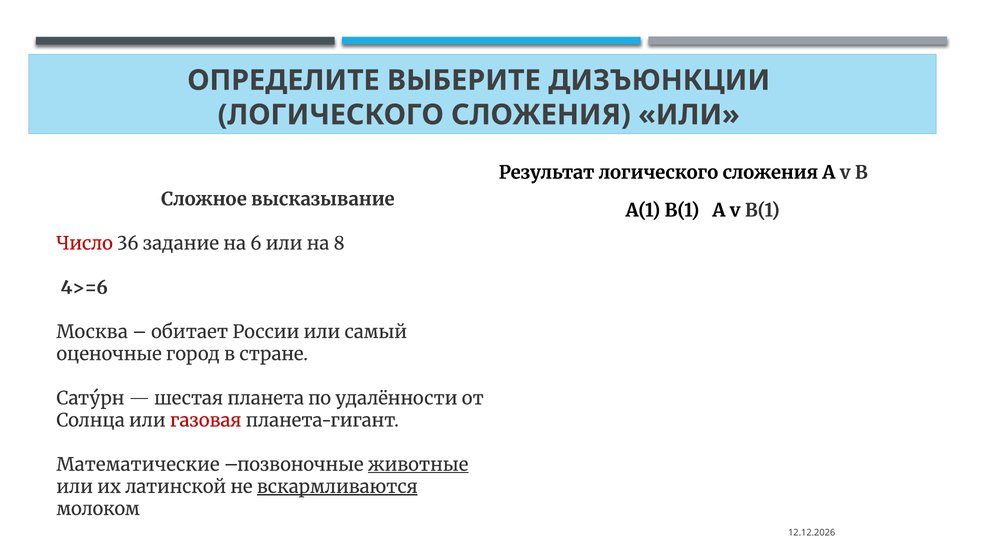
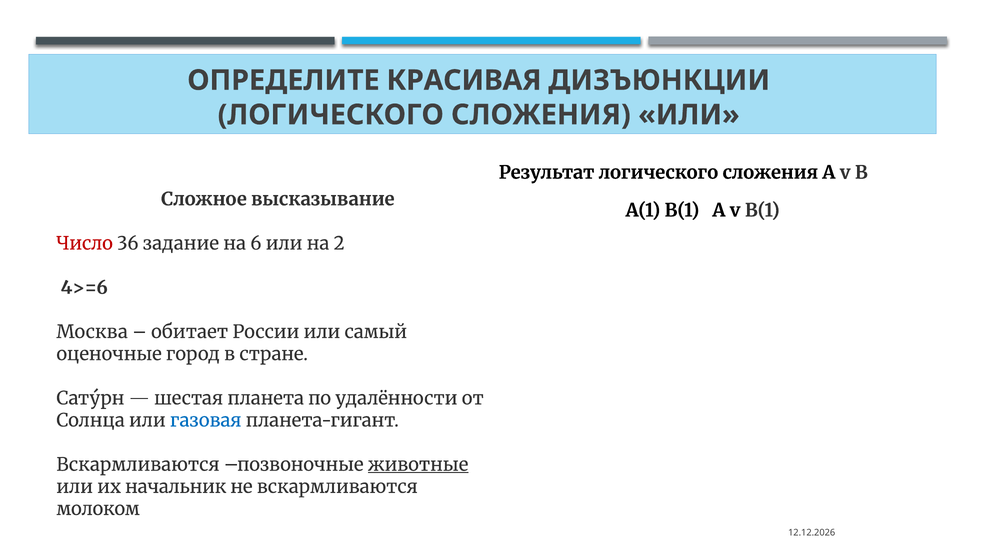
ВЫБЕРИТЕ: ВЫБЕРИТЕ -> КРАСИВАЯ
8: 8 -> 2
газовая colour: red -> blue
Математические at (138, 465): Математические -> Вскармливаются
латинской: латинской -> начальник
вскармливаются at (337, 487) underline: present -> none
